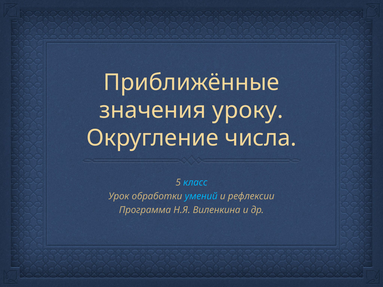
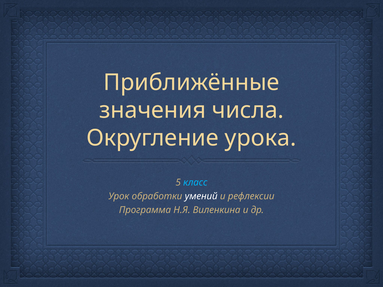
уроку: уроку -> числа
числа: числа -> урока
умений colour: light blue -> white
